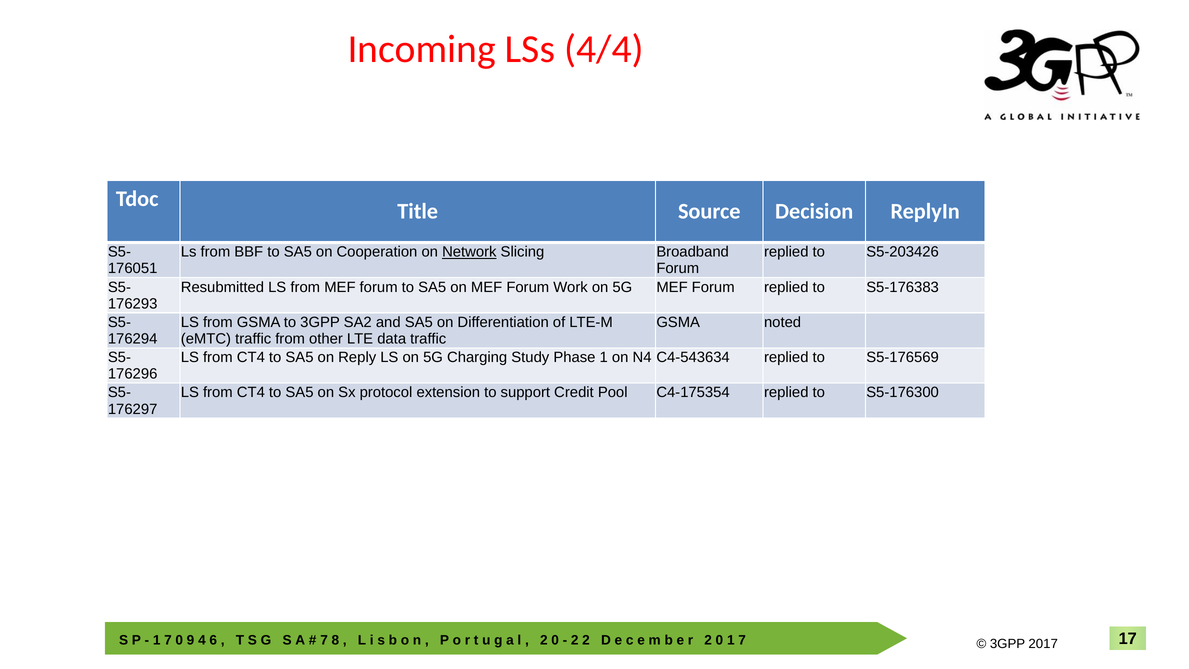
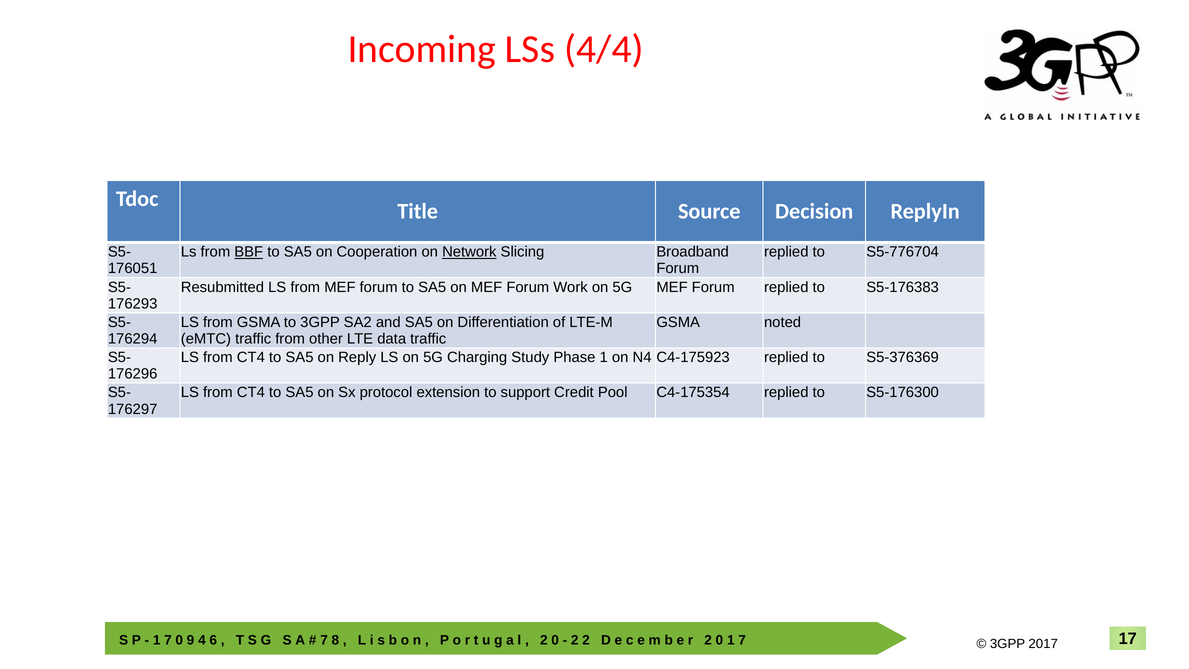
BBF underline: none -> present
S5-203426: S5-203426 -> S5-776704
C4-543634: C4-543634 -> C4-175923
S5-176569: S5-176569 -> S5-376369
